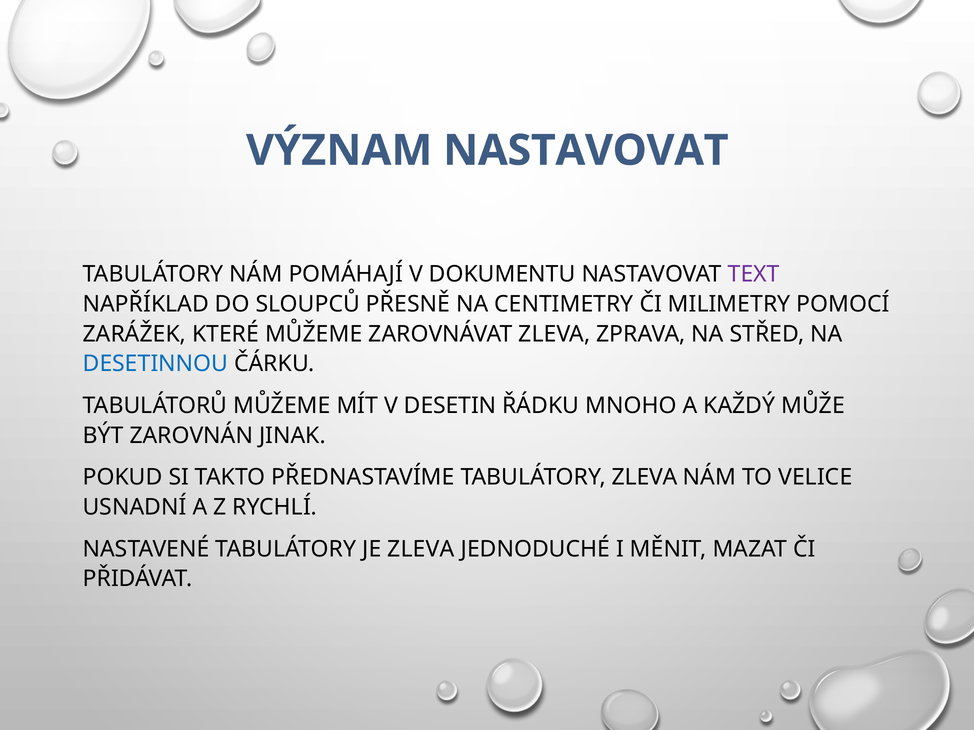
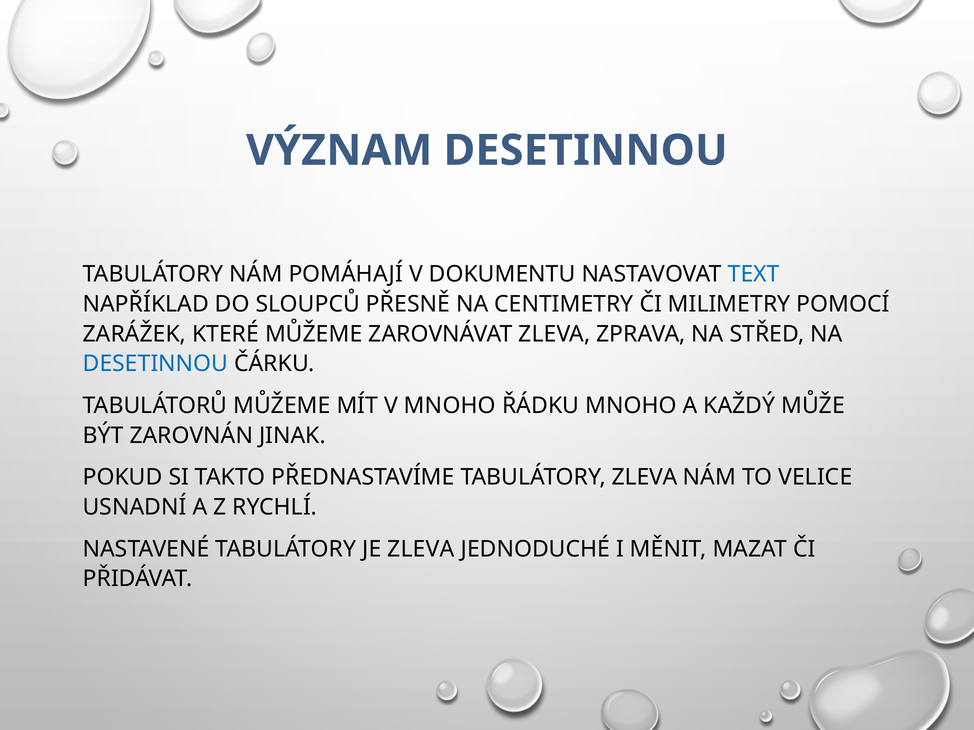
VÝZNAM NASTAVOVAT: NASTAVOVAT -> DESETINNOU
TEXT colour: purple -> blue
V DESETIN: DESETIN -> MNOHO
